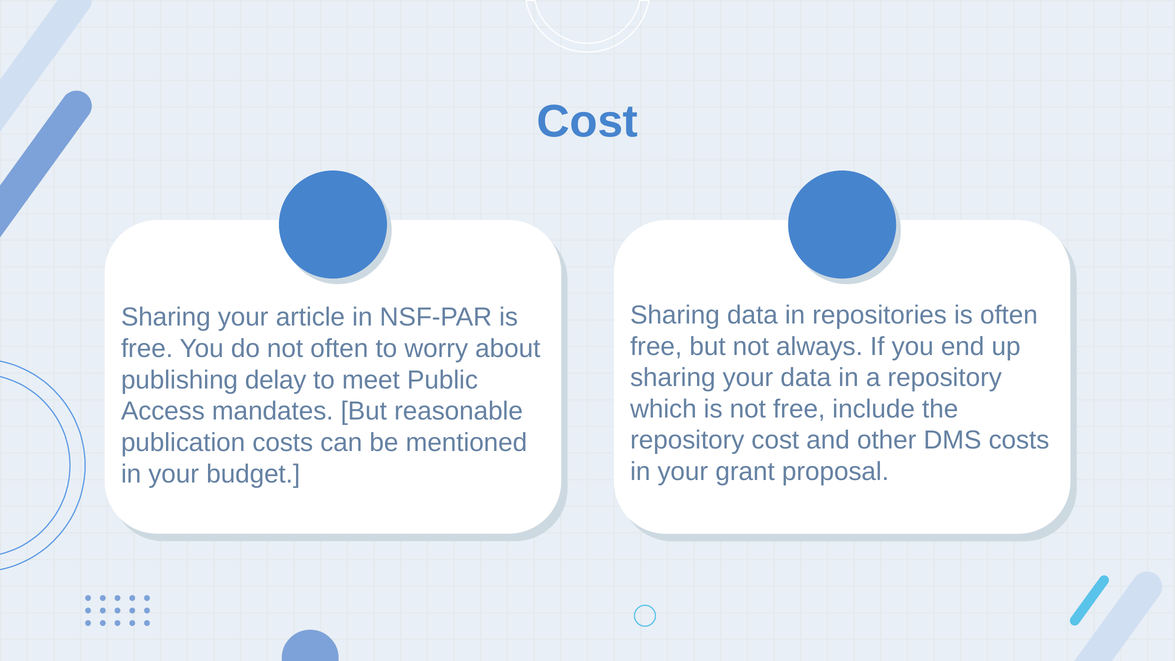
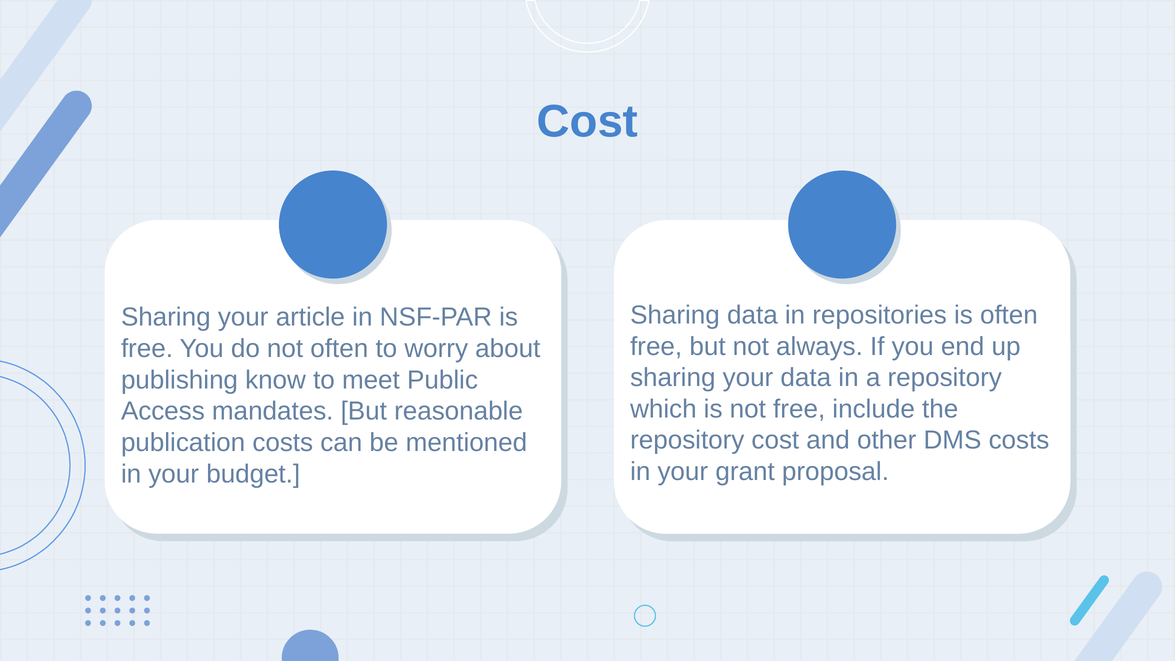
delay: delay -> know
